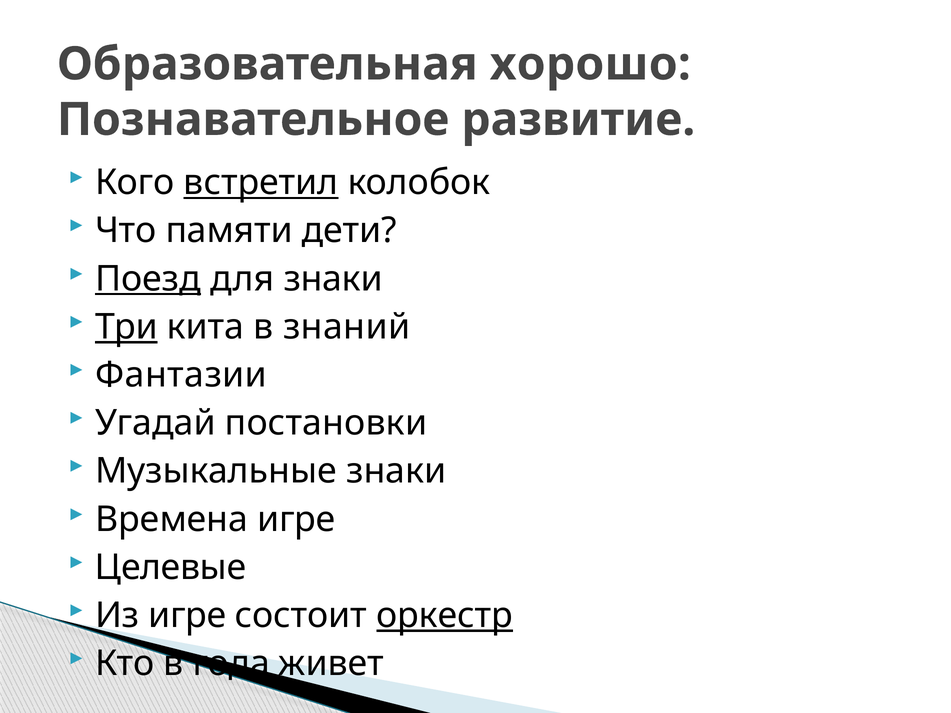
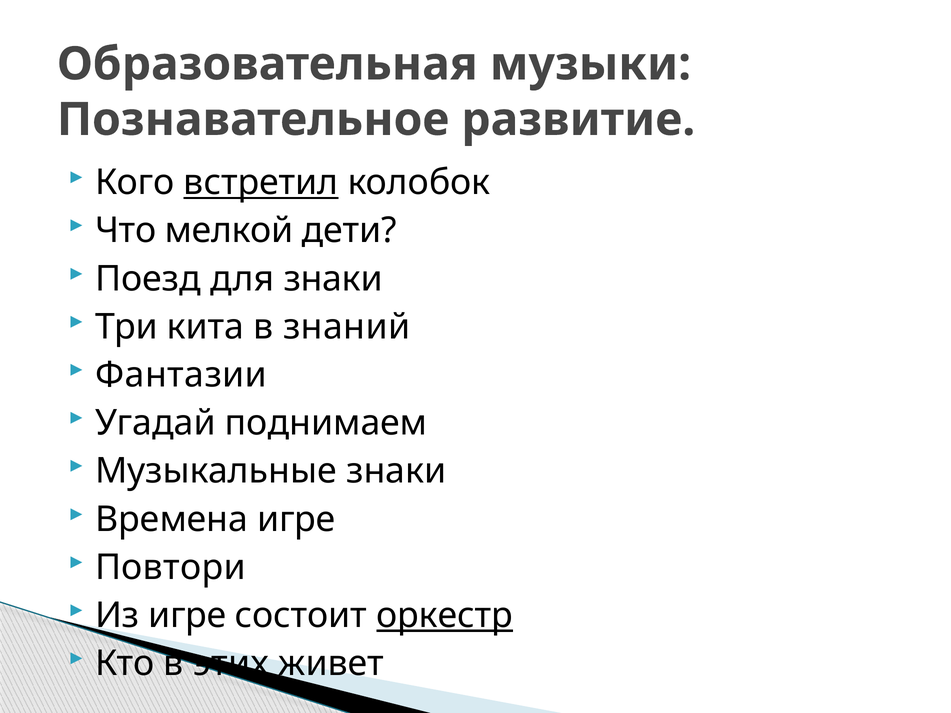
хорошо: хорошо -> музыки
памяти: памяти -> мелкой
Поезд underline: present -> none
Три underline: present -> none
постановки: постановки -> поднимаем
Целевые: Целевые -> Повтори
года: года -> этих
